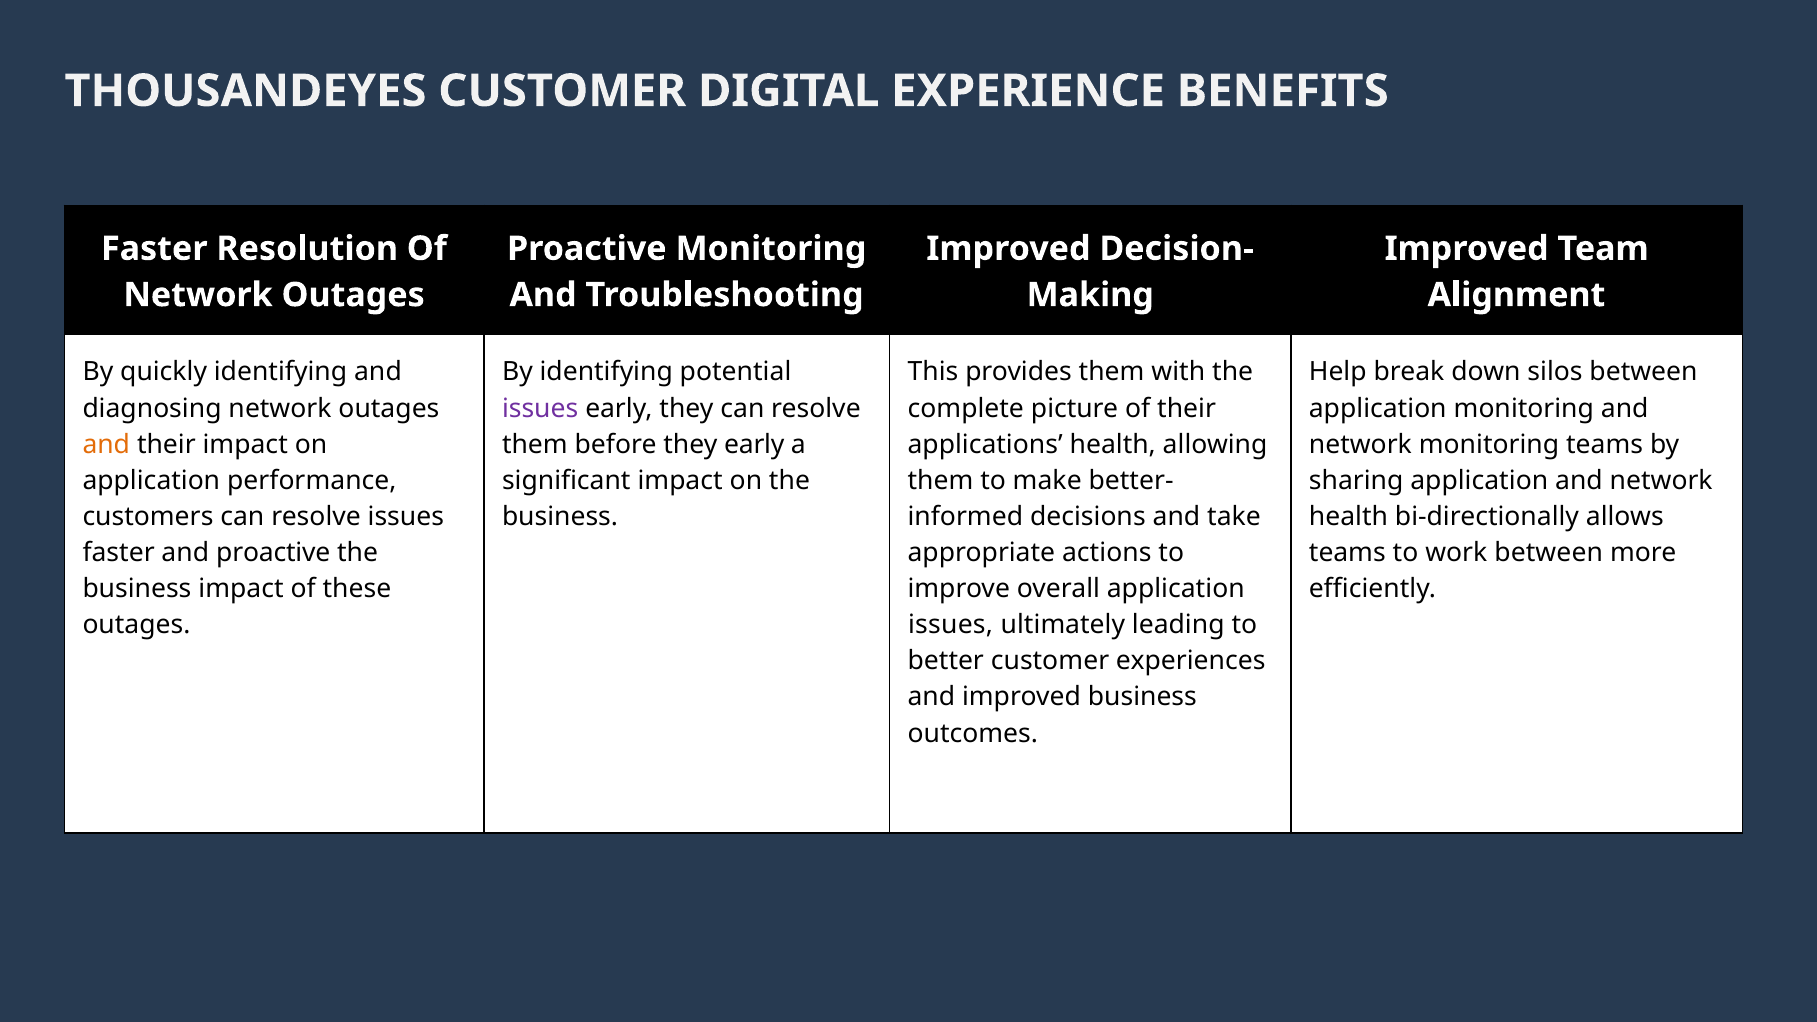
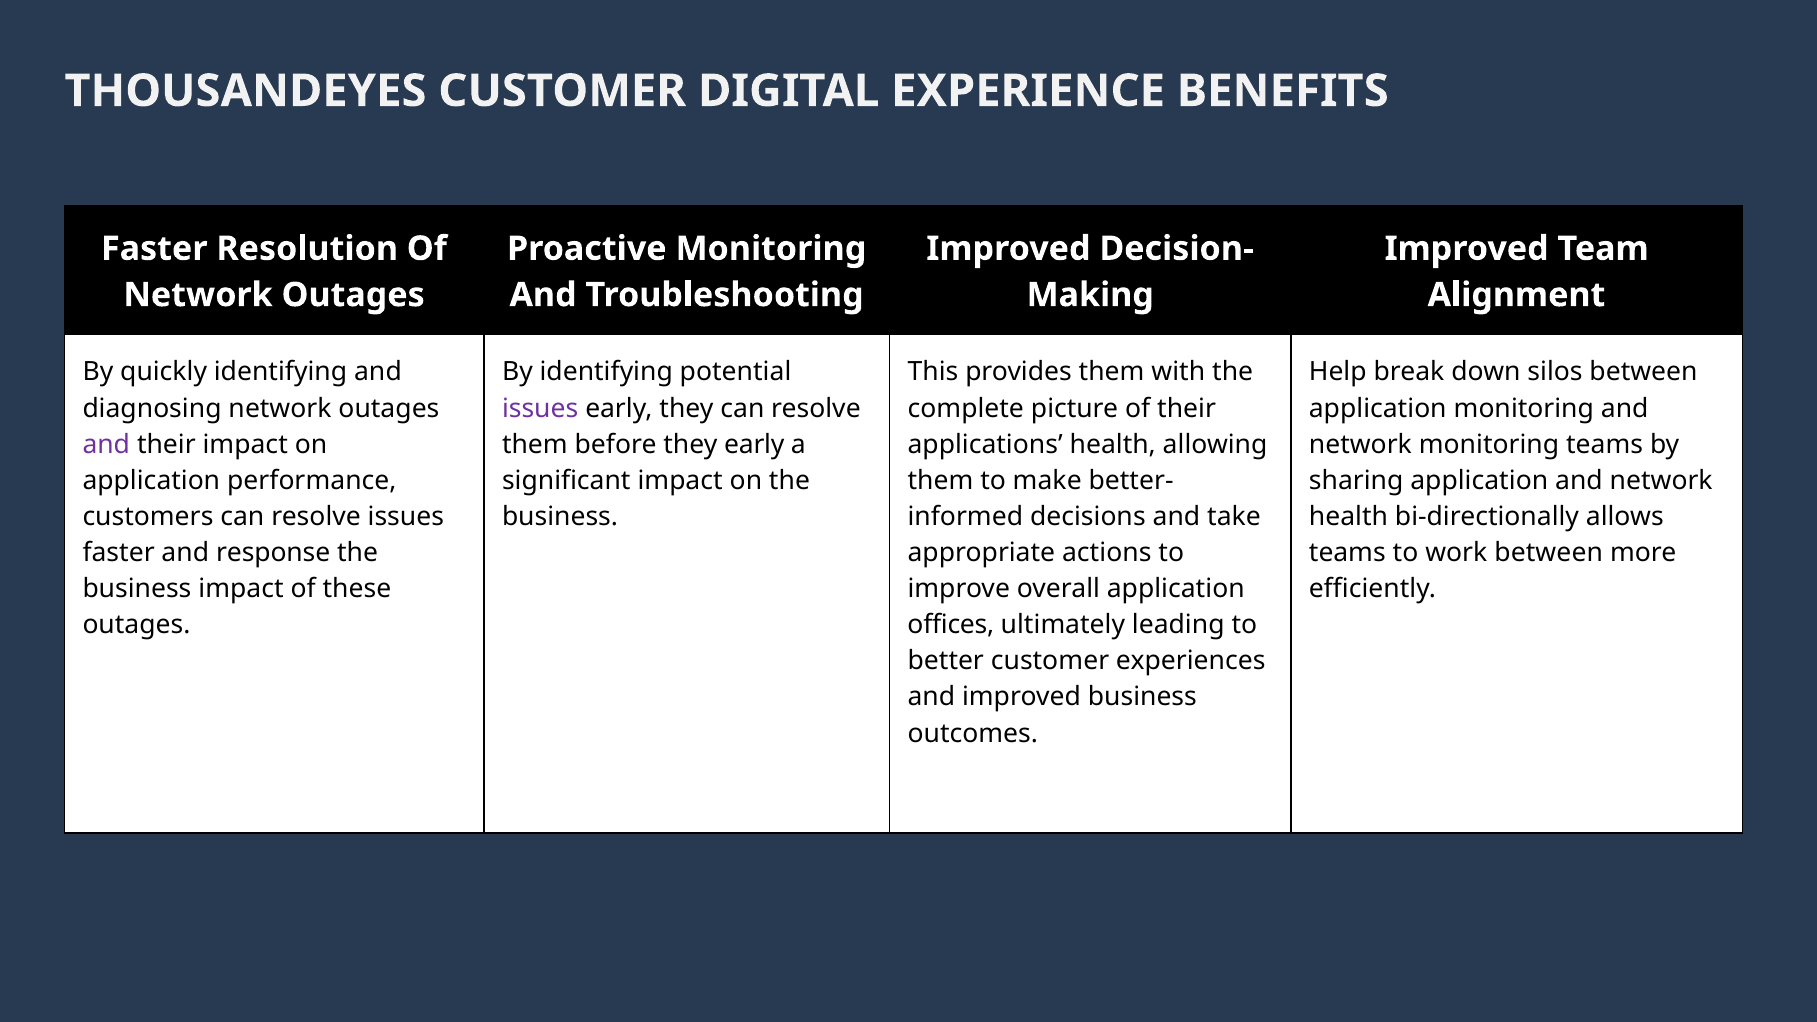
and at (106, 444) colour: orange -> purple
and proactive: proactive -> response
issues at (951, 625): issues -> offices
